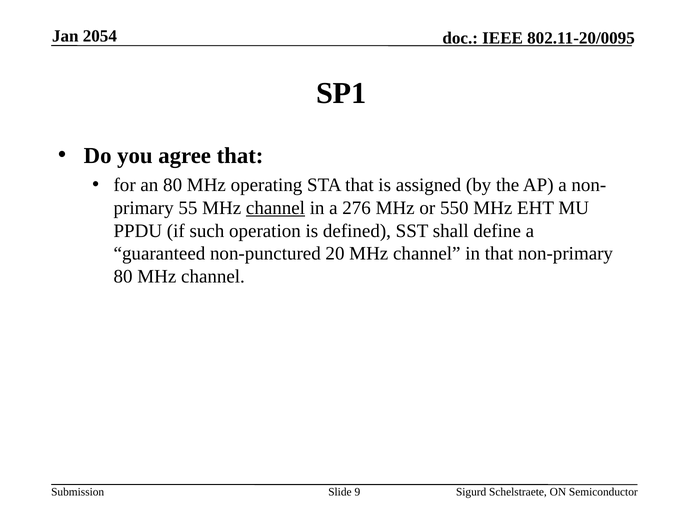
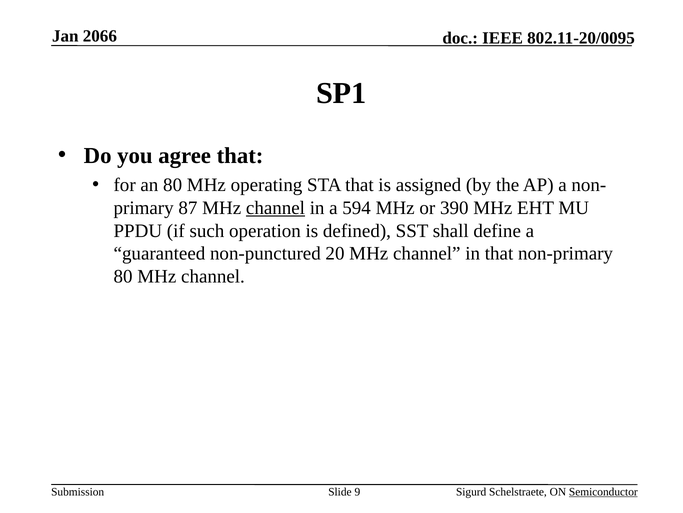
2054: 2054 -> 2066
55: 55 -> 87
276: 276 -> 594
550: 550 -> 390
Semiconductor underline: none -> present
